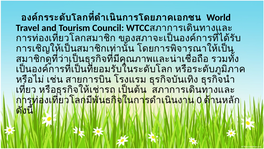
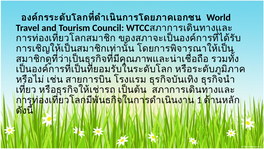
0: 0 -> 1
